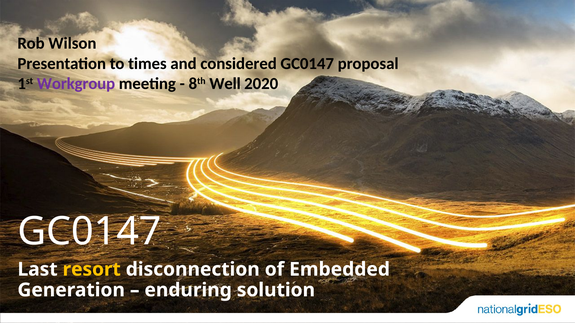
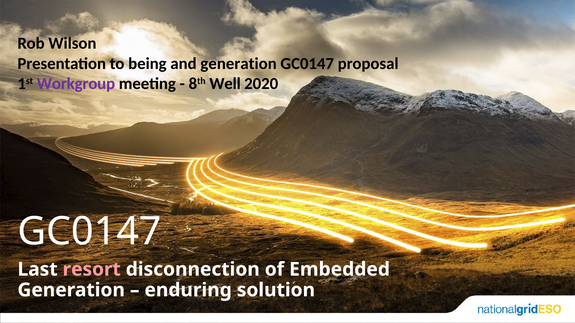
times: times -> being
and considered: considered -> generation
resort colour: yellow -> pink
